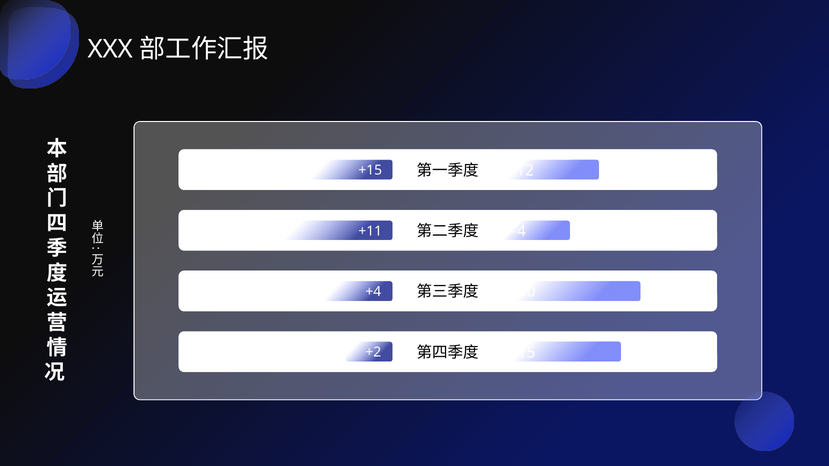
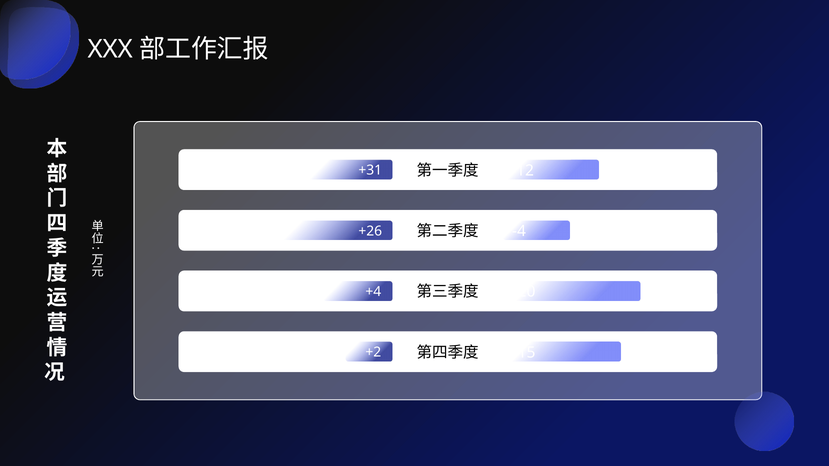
+15: +15 -> +31
+11: +11 -> +26
